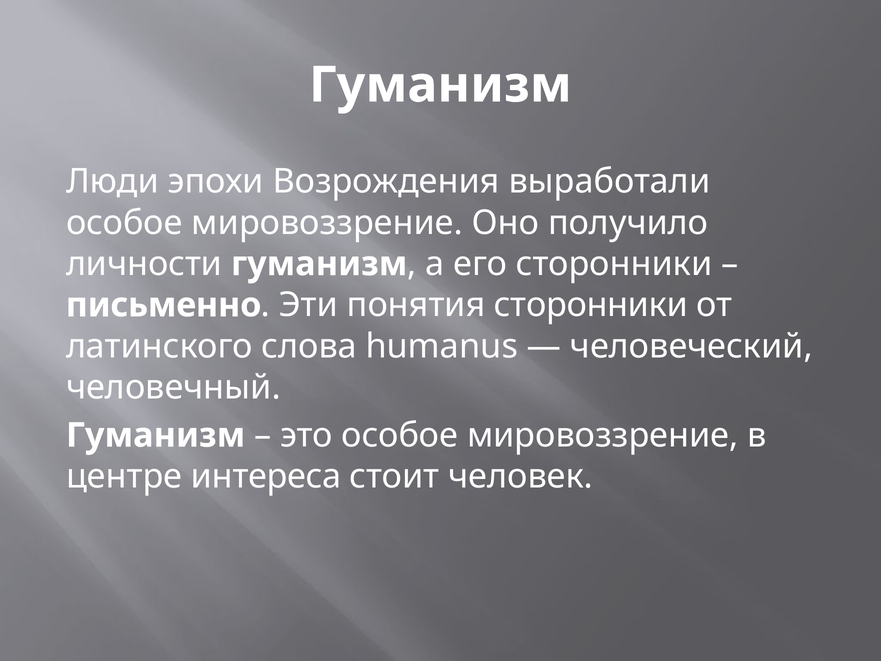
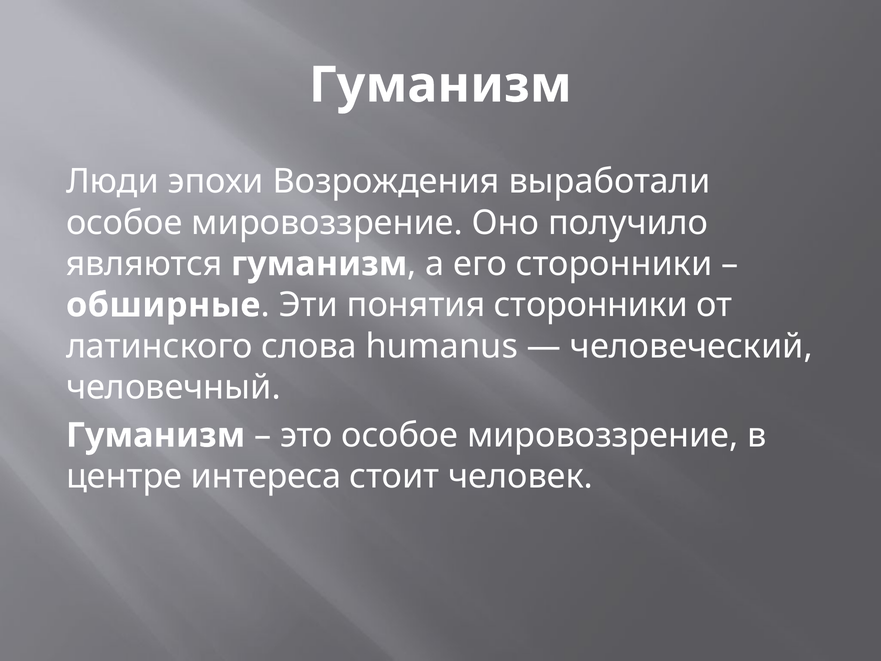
личности: личности -> являются
письменно: письменно -> обширные
